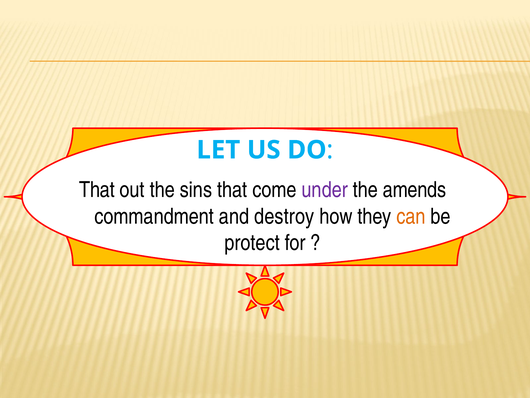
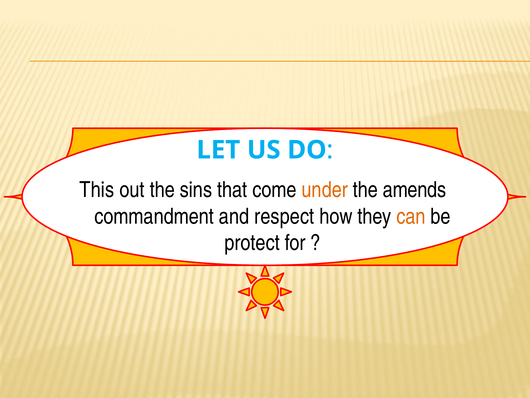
That at (97, 190): That -> This
under colour: purple -> orange
destroy: destroy -> respect
